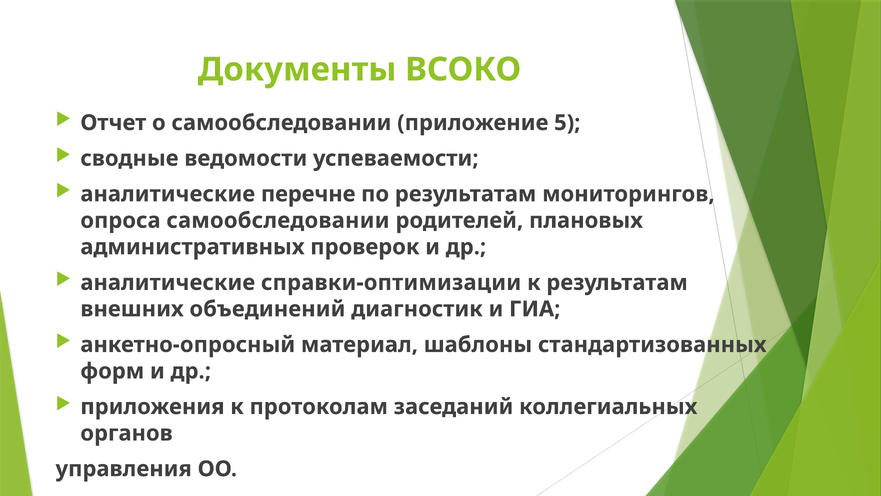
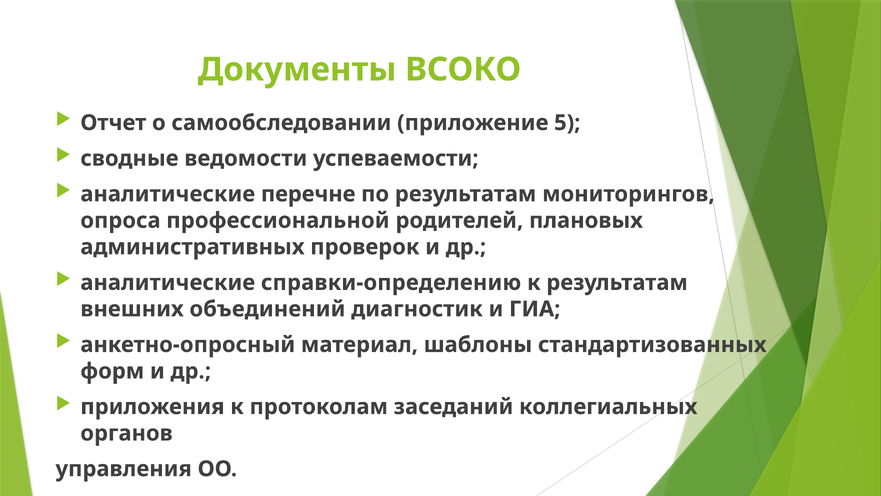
опроса самообследовании: самообследовании -> профессиональной
справки-оптимизации: справки-оптимизации -> справки-определению
